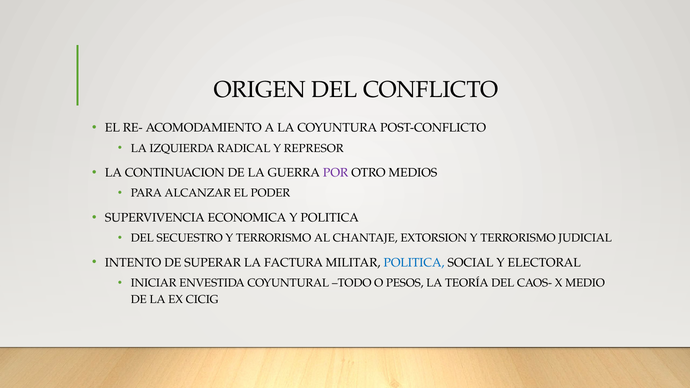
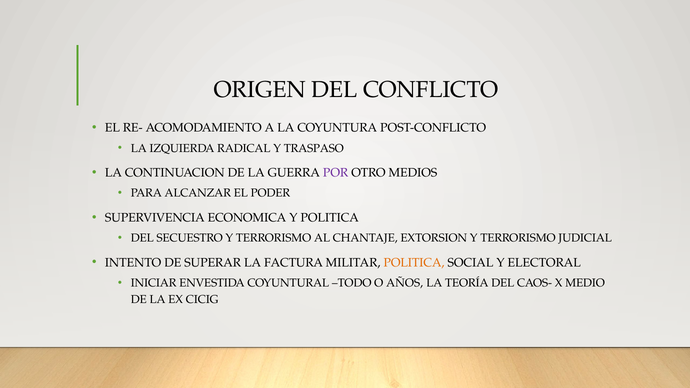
REPRESOR: REPRESOR -> TRASPASO
POLITICA at (414, 263) colour: blue -> orange
PESOS: PESOS -> AÑOS
